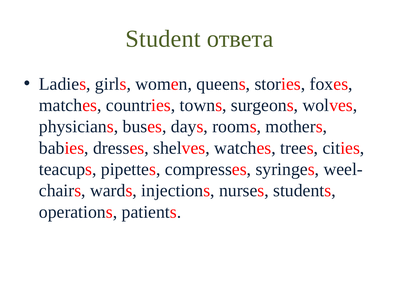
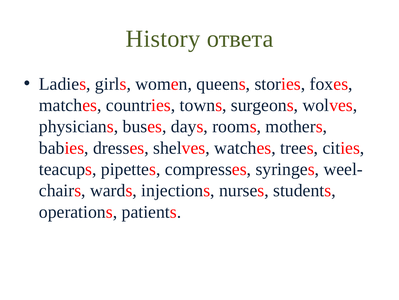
Student: Student -> History
